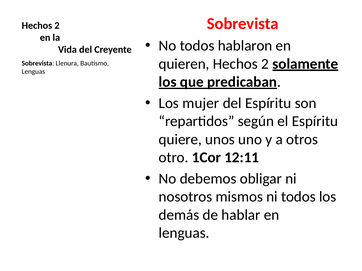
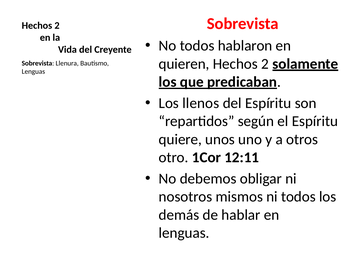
mujer: mujer -> llenos
